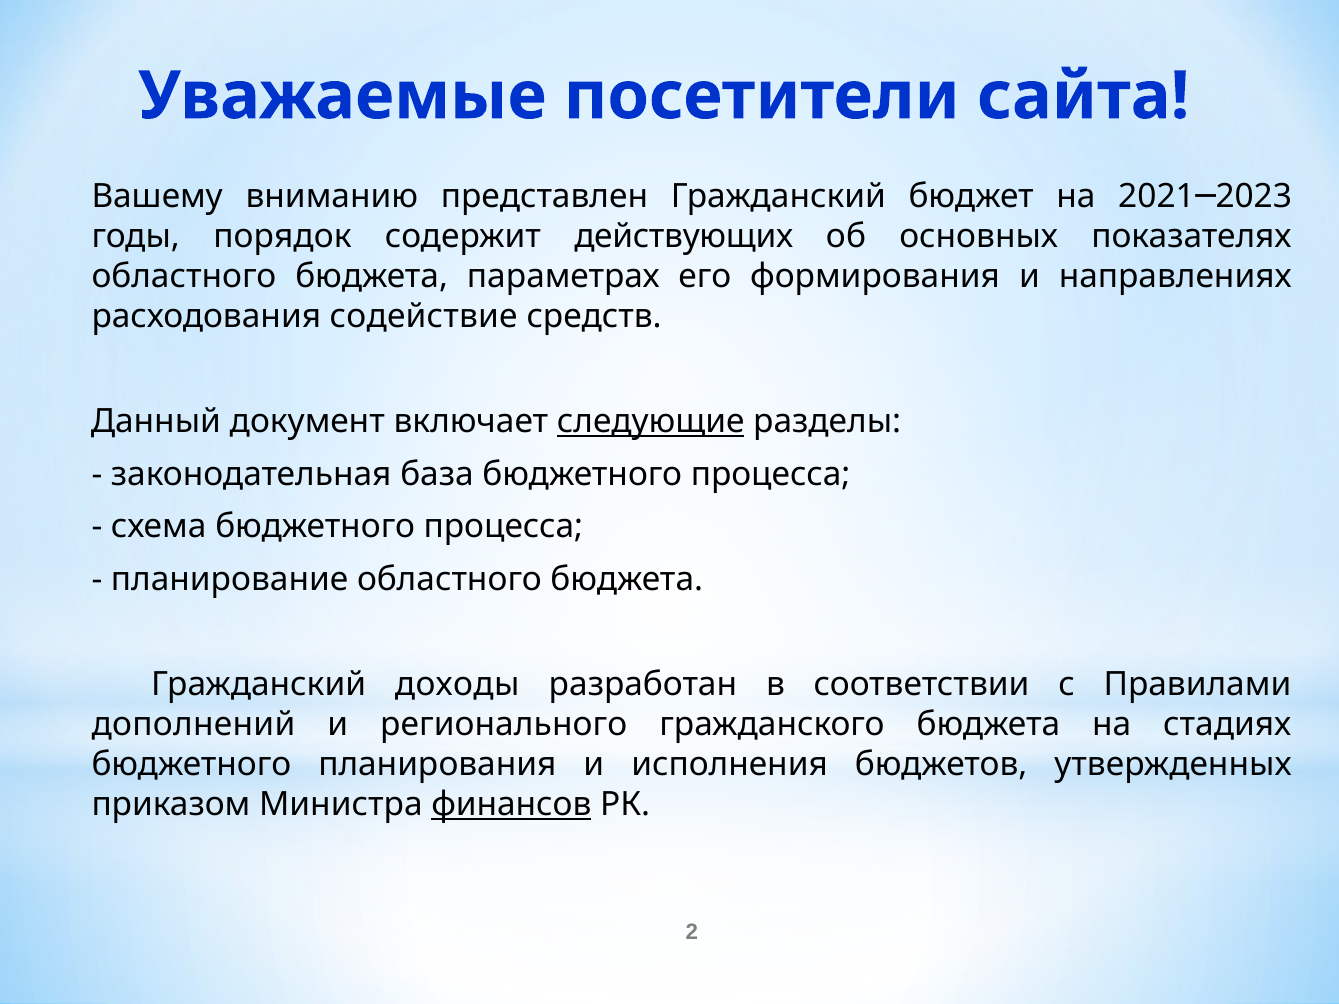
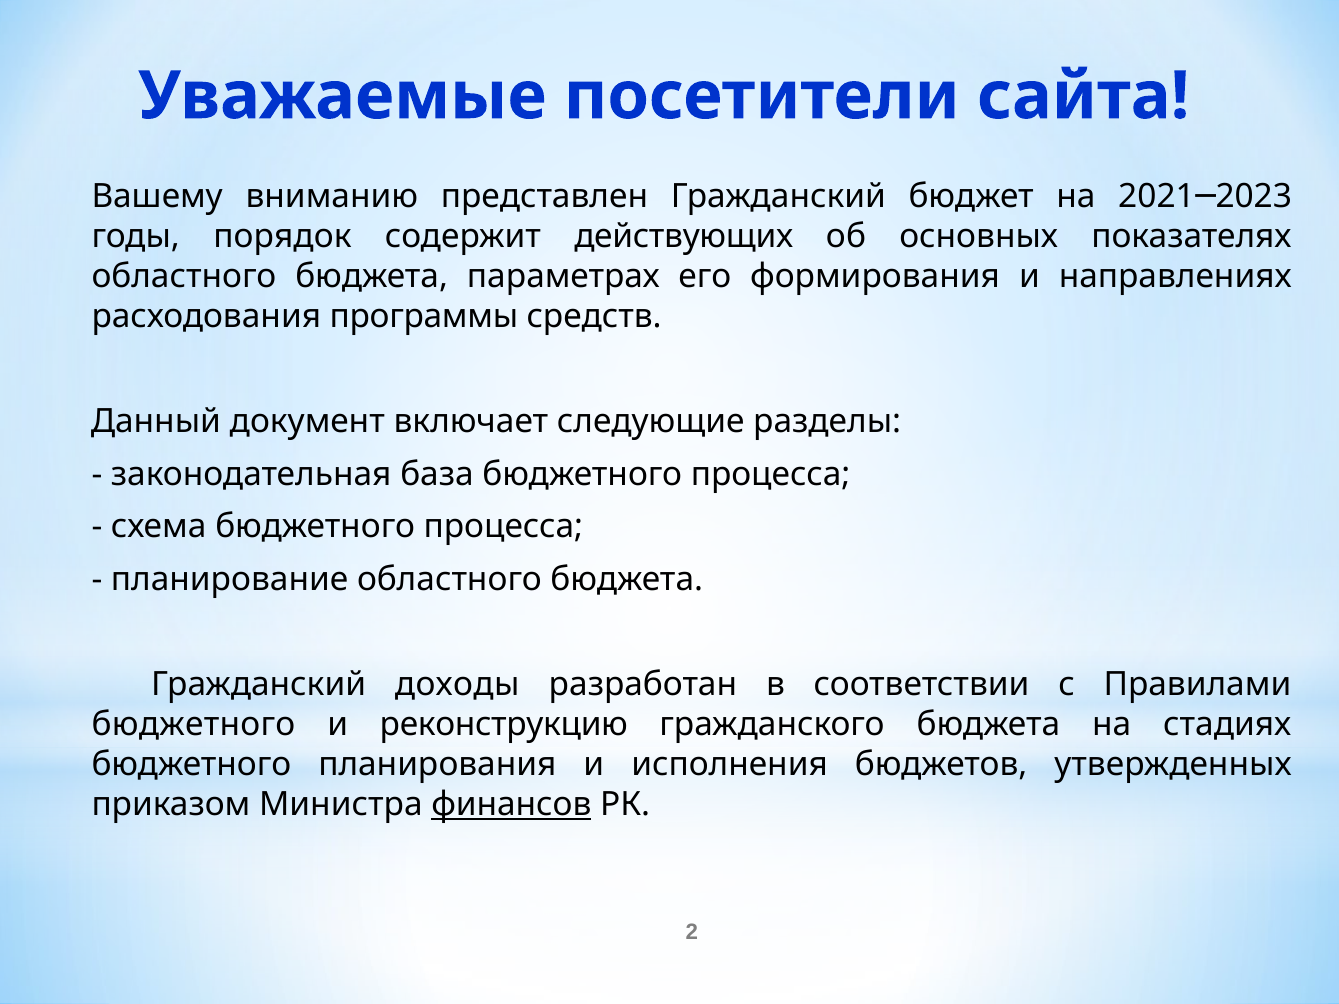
содействие: содействие -> программы
следующие underline: present -> none
дополнений at (193, 724): дополнений -> бюджетного
регионального: регионального -> реконструкцию
